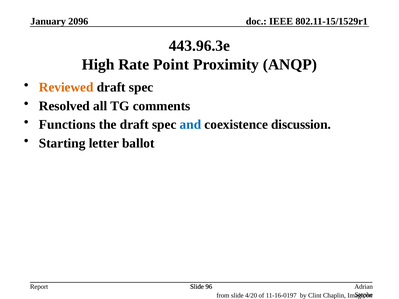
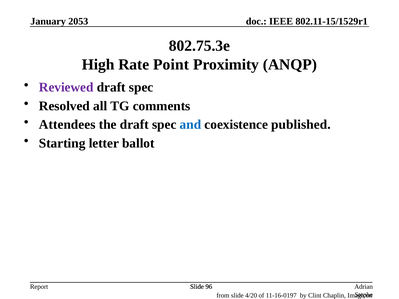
2096: 2096 -> 2053
443.96.3e: 443.96.3e -> 802.75.3e
Reviewed colour: orange -> purple
Functions: Functions -> Attendees
discussion: discussion -> published
